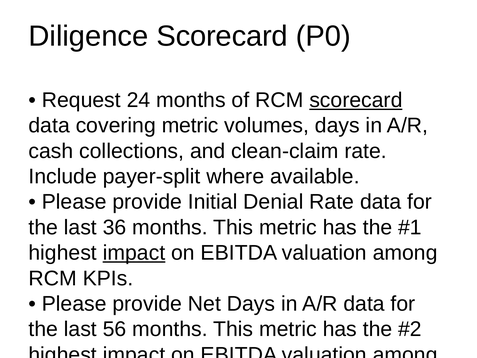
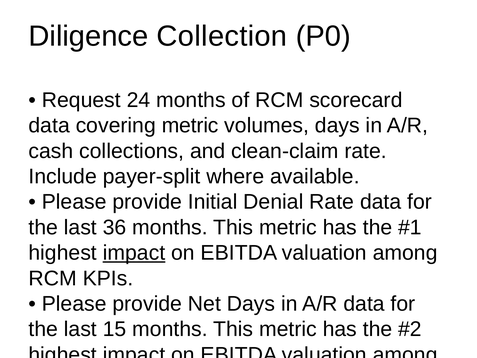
Diligence Scorecard: Scorecard -> Collection
scorecard at (356, 100) underline: present -> none
56: 56 -> 15
